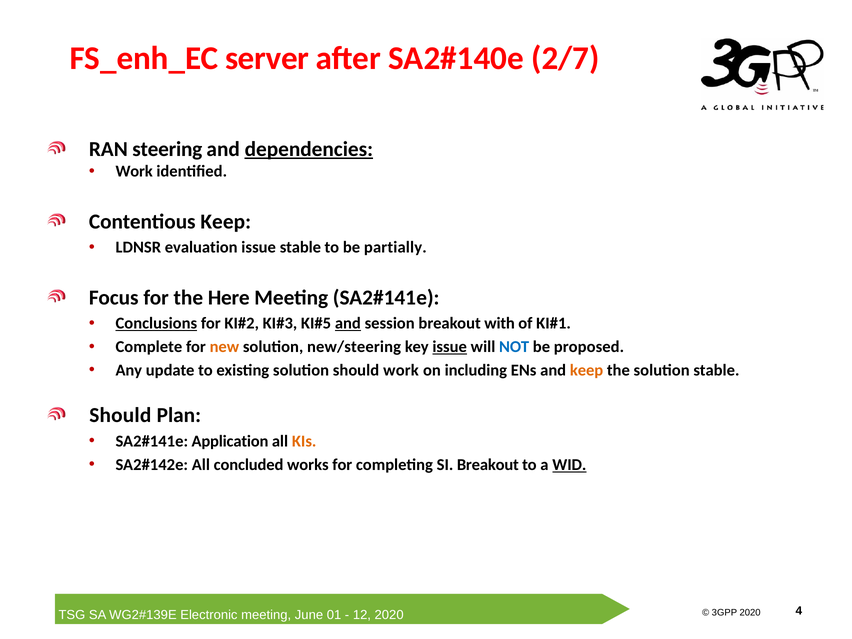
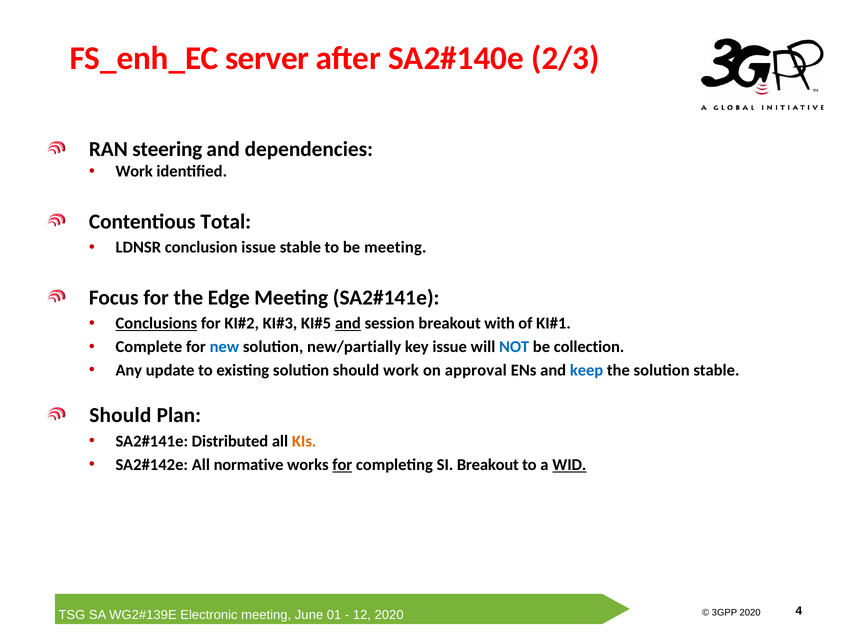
2/7: 2/7 -> 2/3
dependencies underline: present -> none
Contentious Keep: Keep -> Total
evaluation: evaluation -> conclusion
be partially: partially -> meeting
Here: Here -> Edge
new colour: orange -> blue
new/steering: new/steering -> new/partially
issue at (450, 347) underline: present -> none
proposed: proposed -> collection
including: including -> approval
keep at (587, 370) colour: orange -> blue
Application: Application -> Distributed
concluded: concluded -> normative
for at (342, 465) underline: none -> present
